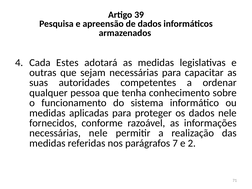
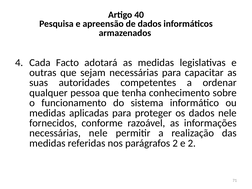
39: 39 -> 40
Estes: Estes -> Facto
parágrafos 7: 7 -> 2
